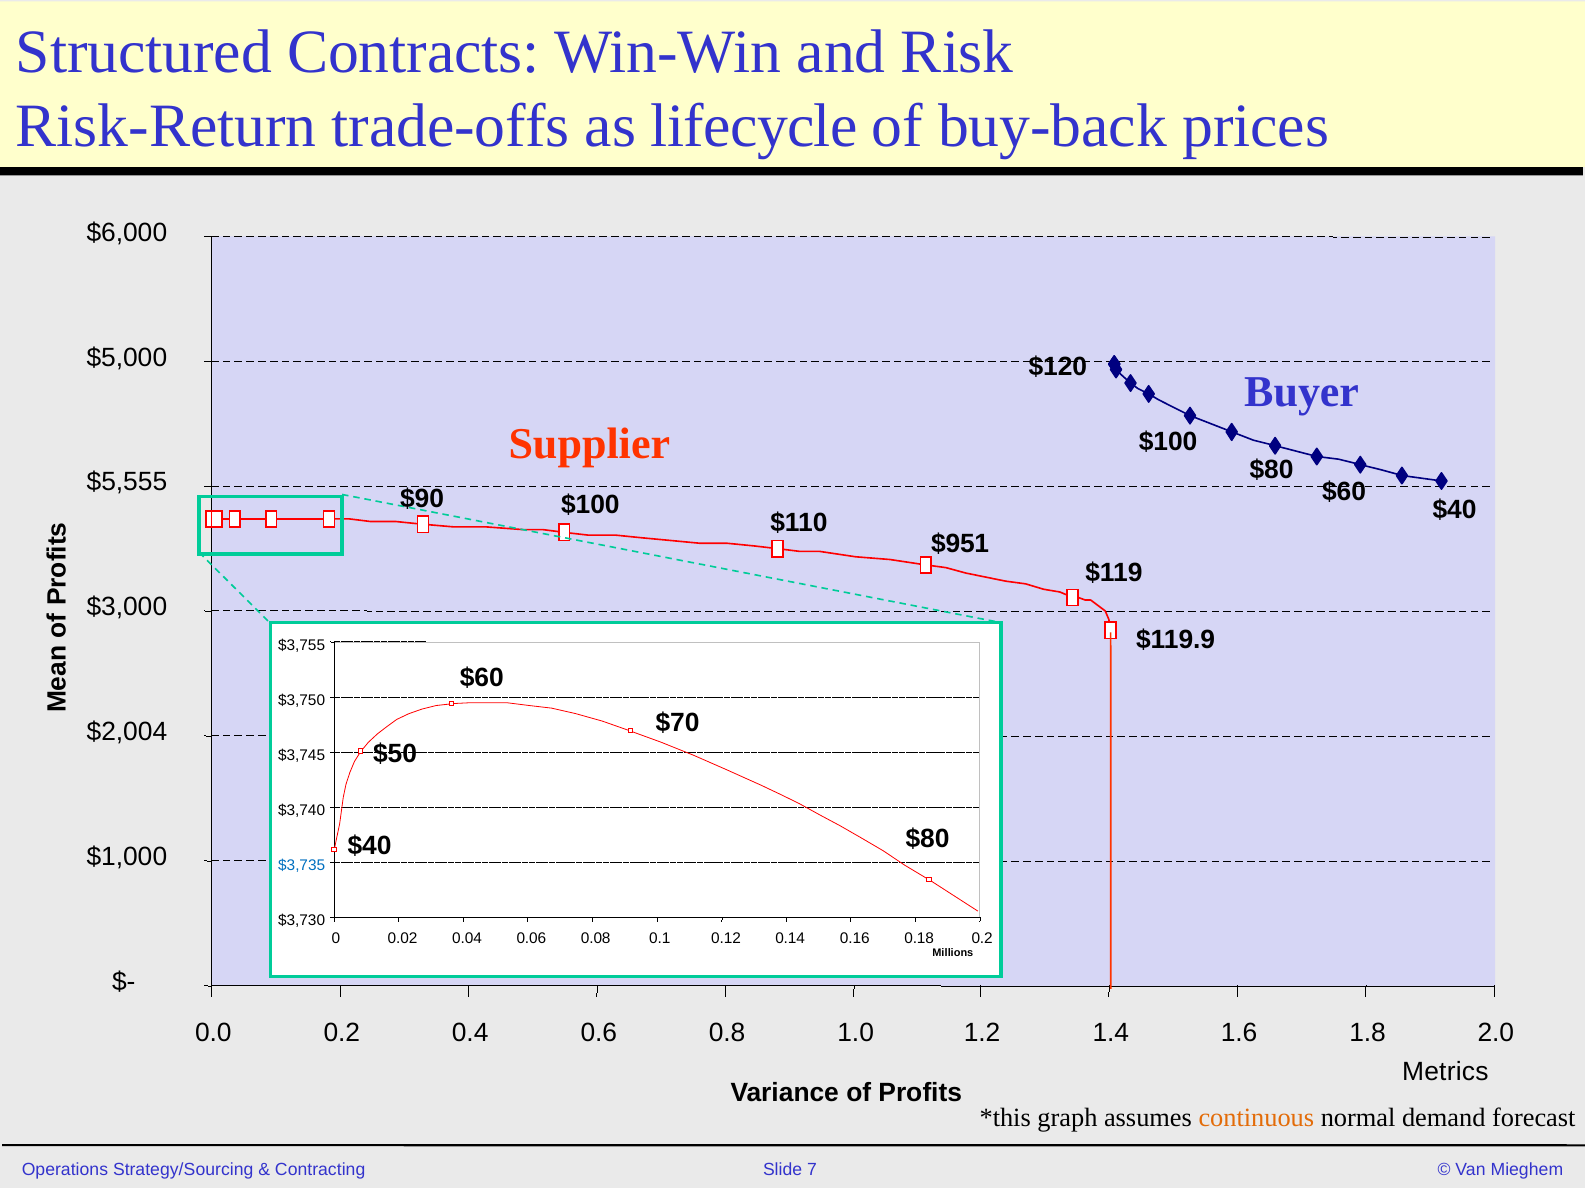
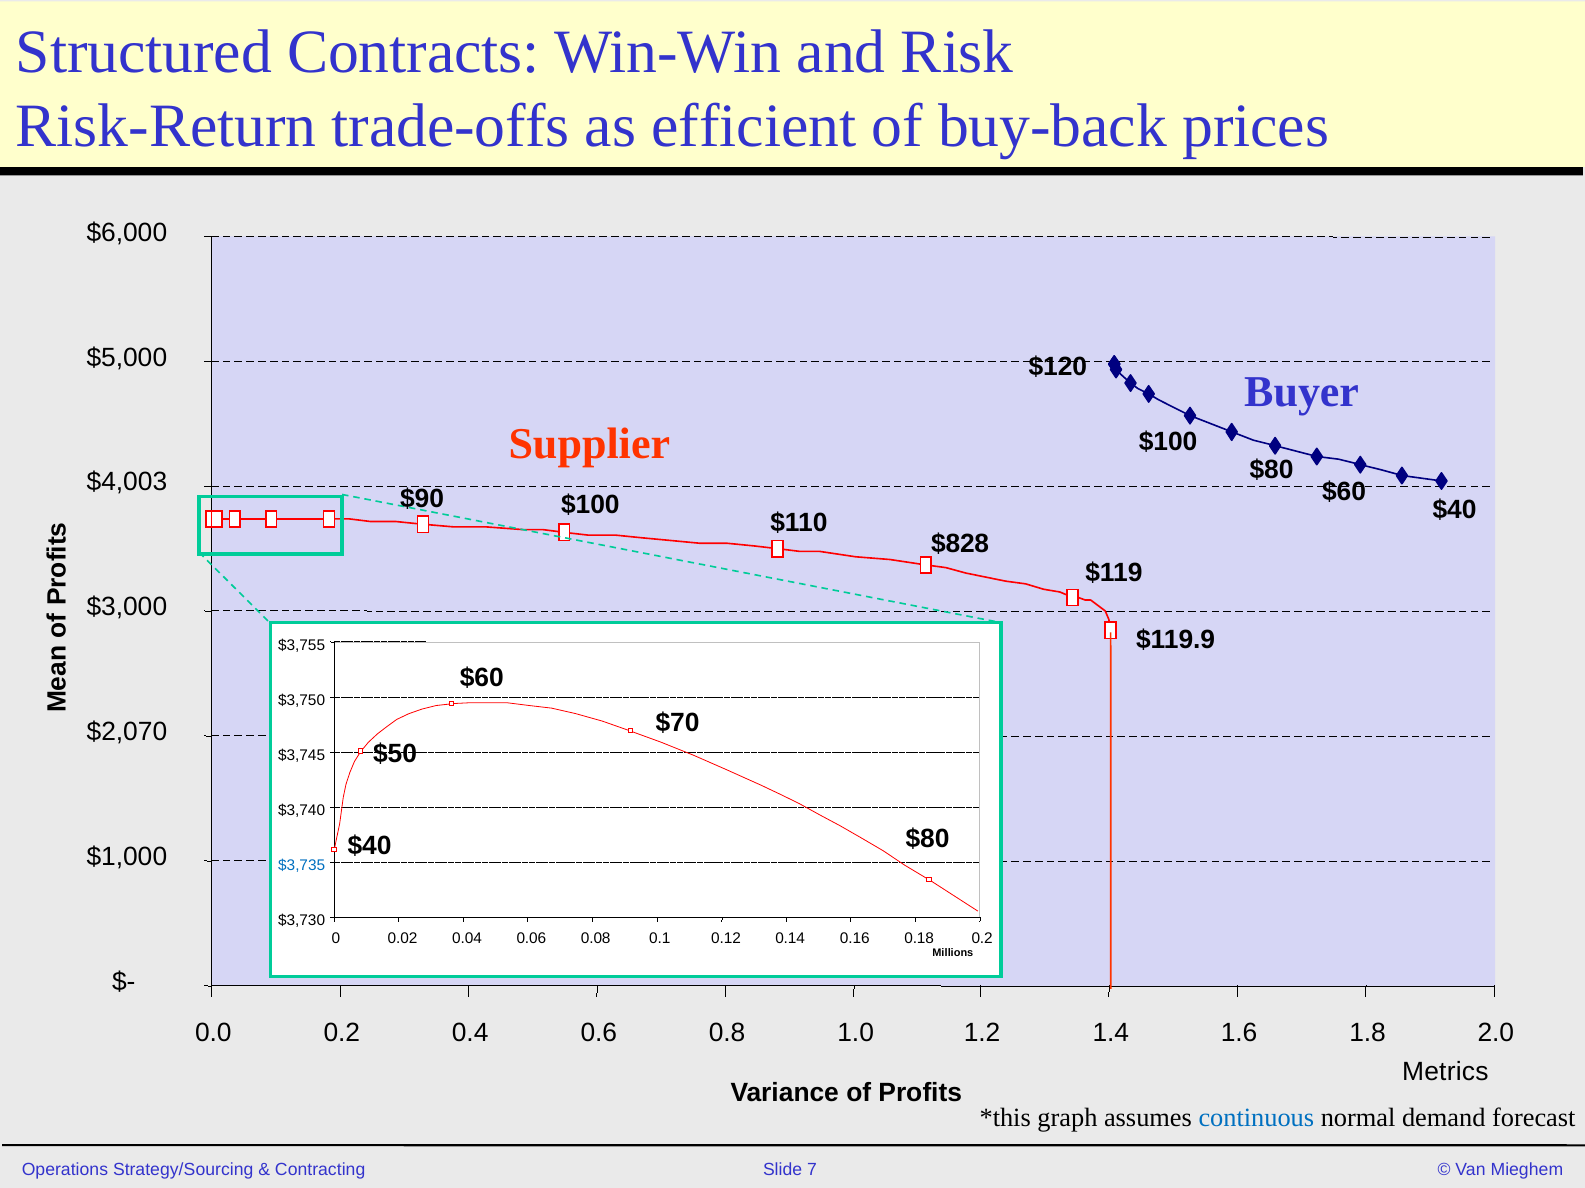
lifecycle: lifecycle -> efficient
$5,555: $5,555 -> $4,003
$951: $951 -> $828
$2,004: $2,004 -> $2,070
continuous colour: orange -> blue
